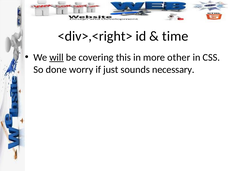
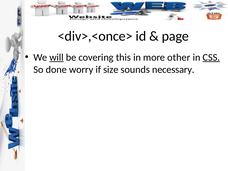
<div>,<right>: <div>,<right> -> <div>,<once>
time: time -> page
CSS underline: none -> present
just: just -> size
